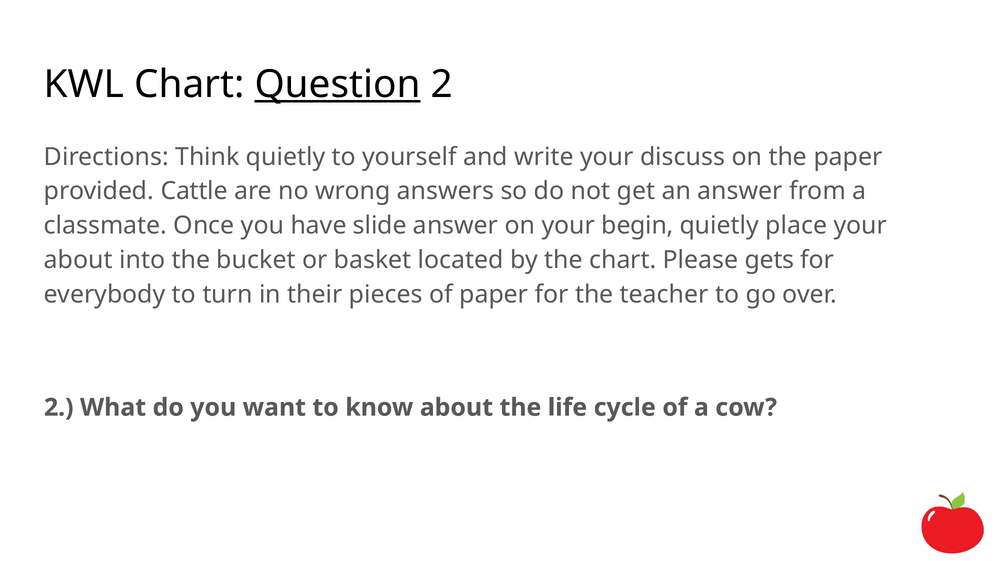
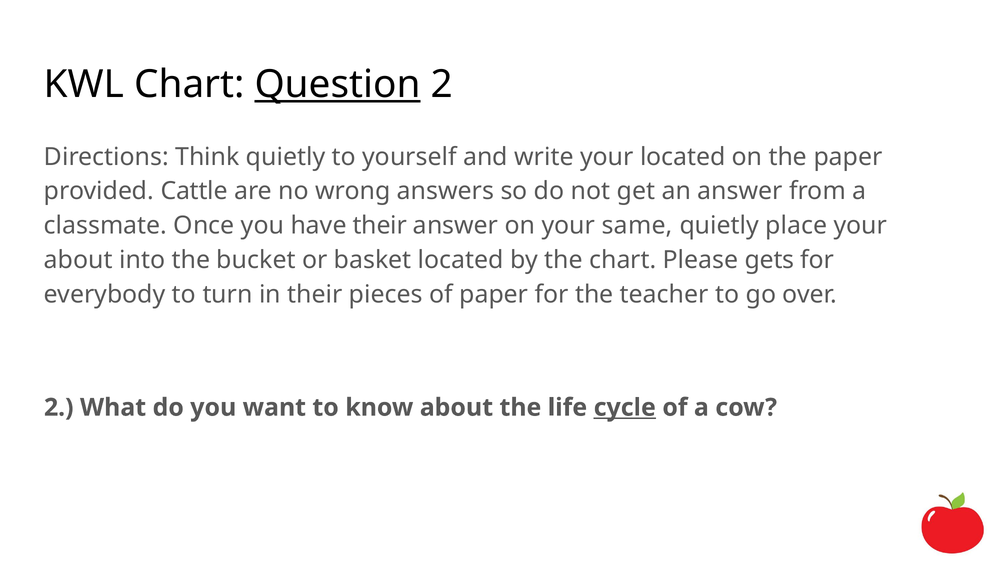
your discuss: discuss -> located
have slide: slide -> their
begin: begin -> same
cycle underline: none -> present
